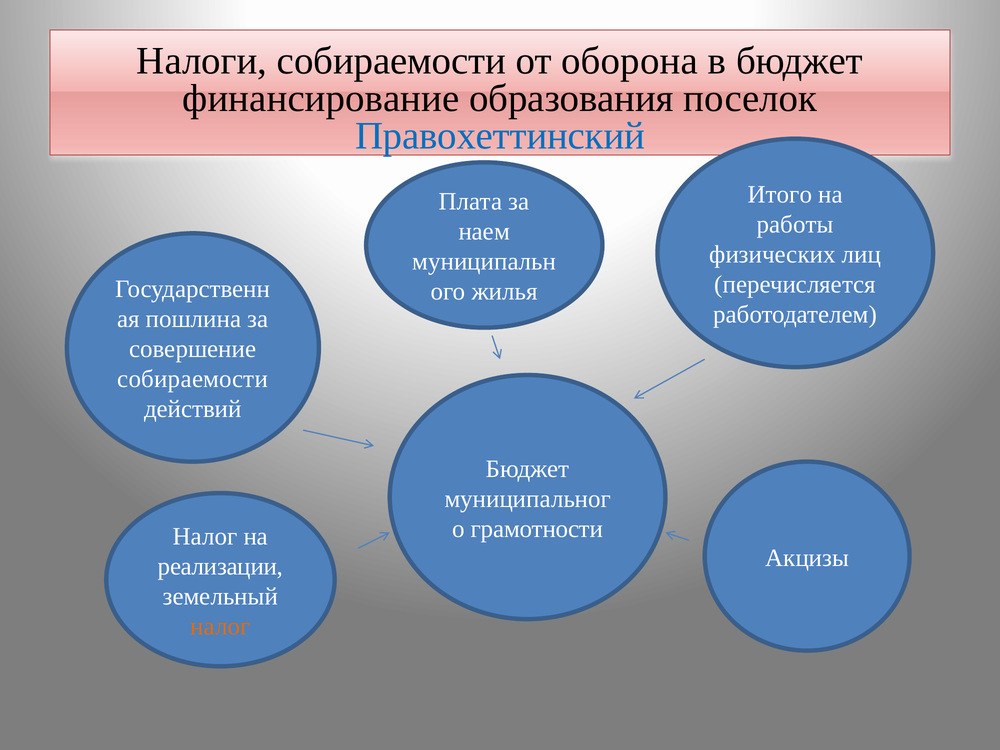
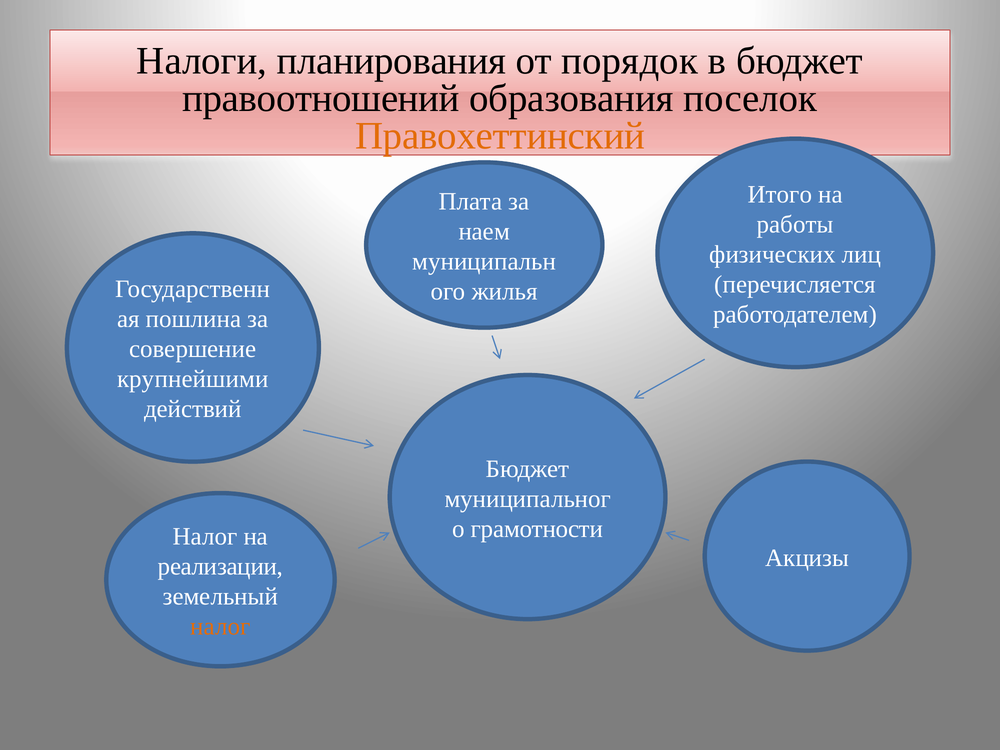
Налоги собираемости: собираемости -> планирования
оборона: оборона -> порядок
финансирование: финансирование -> правоотношений
Правохеттинский colour: blue -> orange
собираемости at (193, 379): собираемости -> крупнейшими
